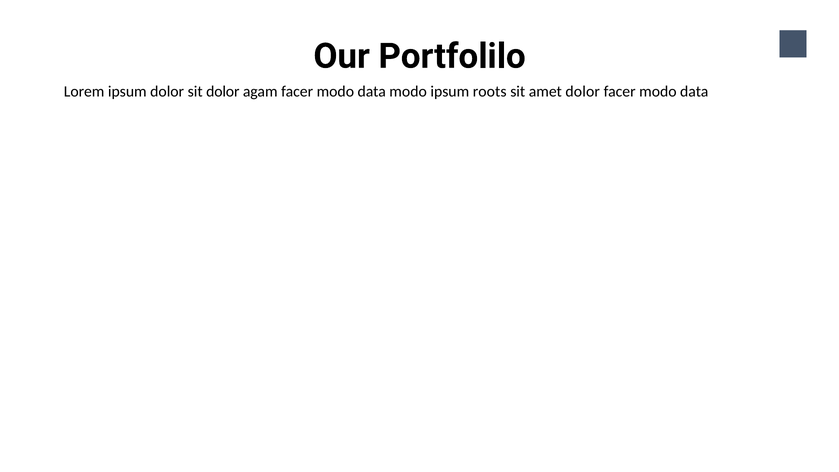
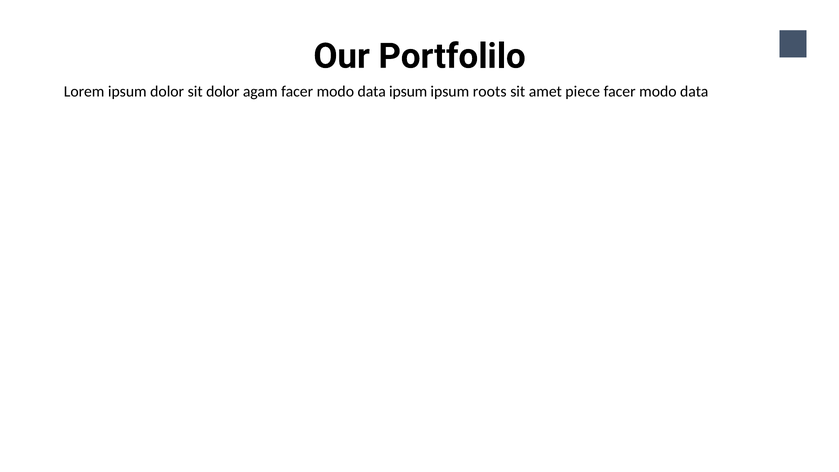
data modo: modo -> ipsum
amet dolor: dolor -> piece
